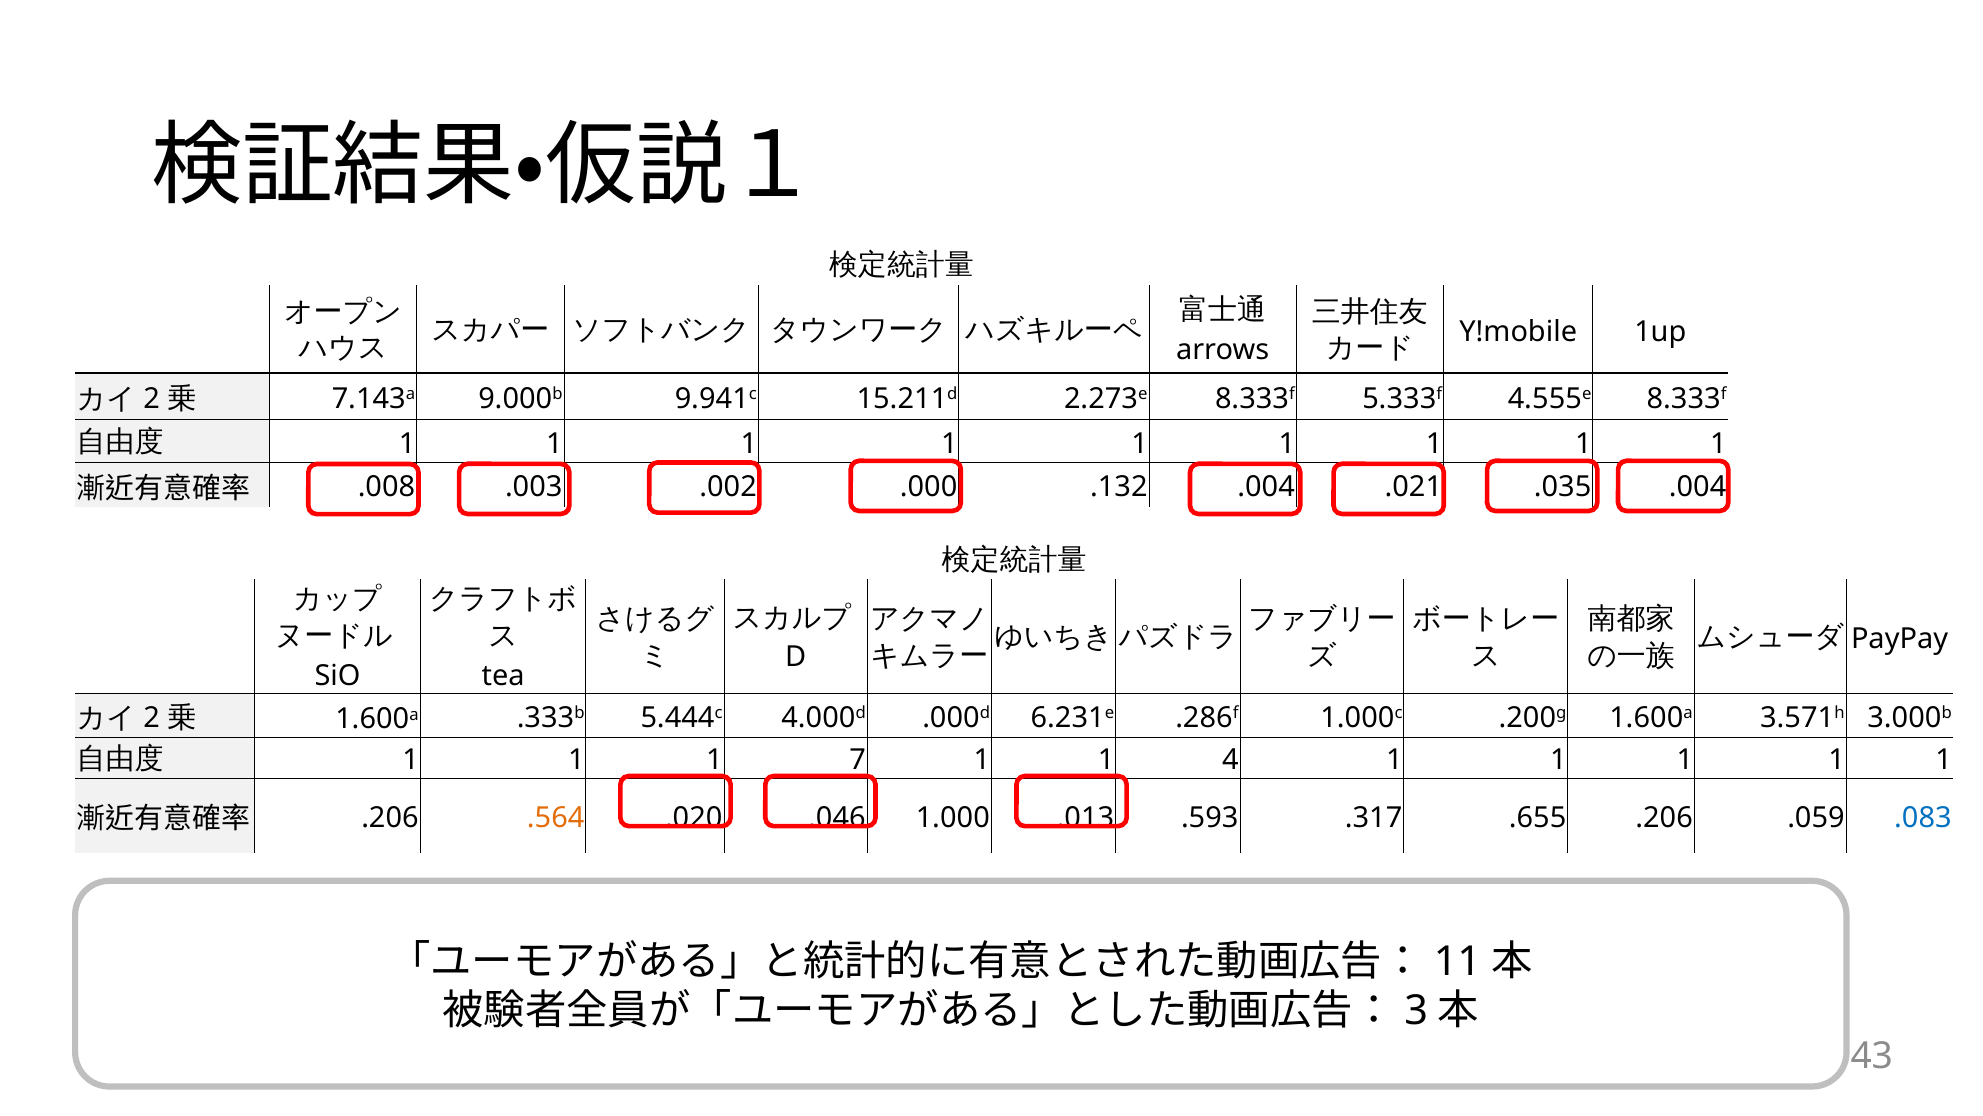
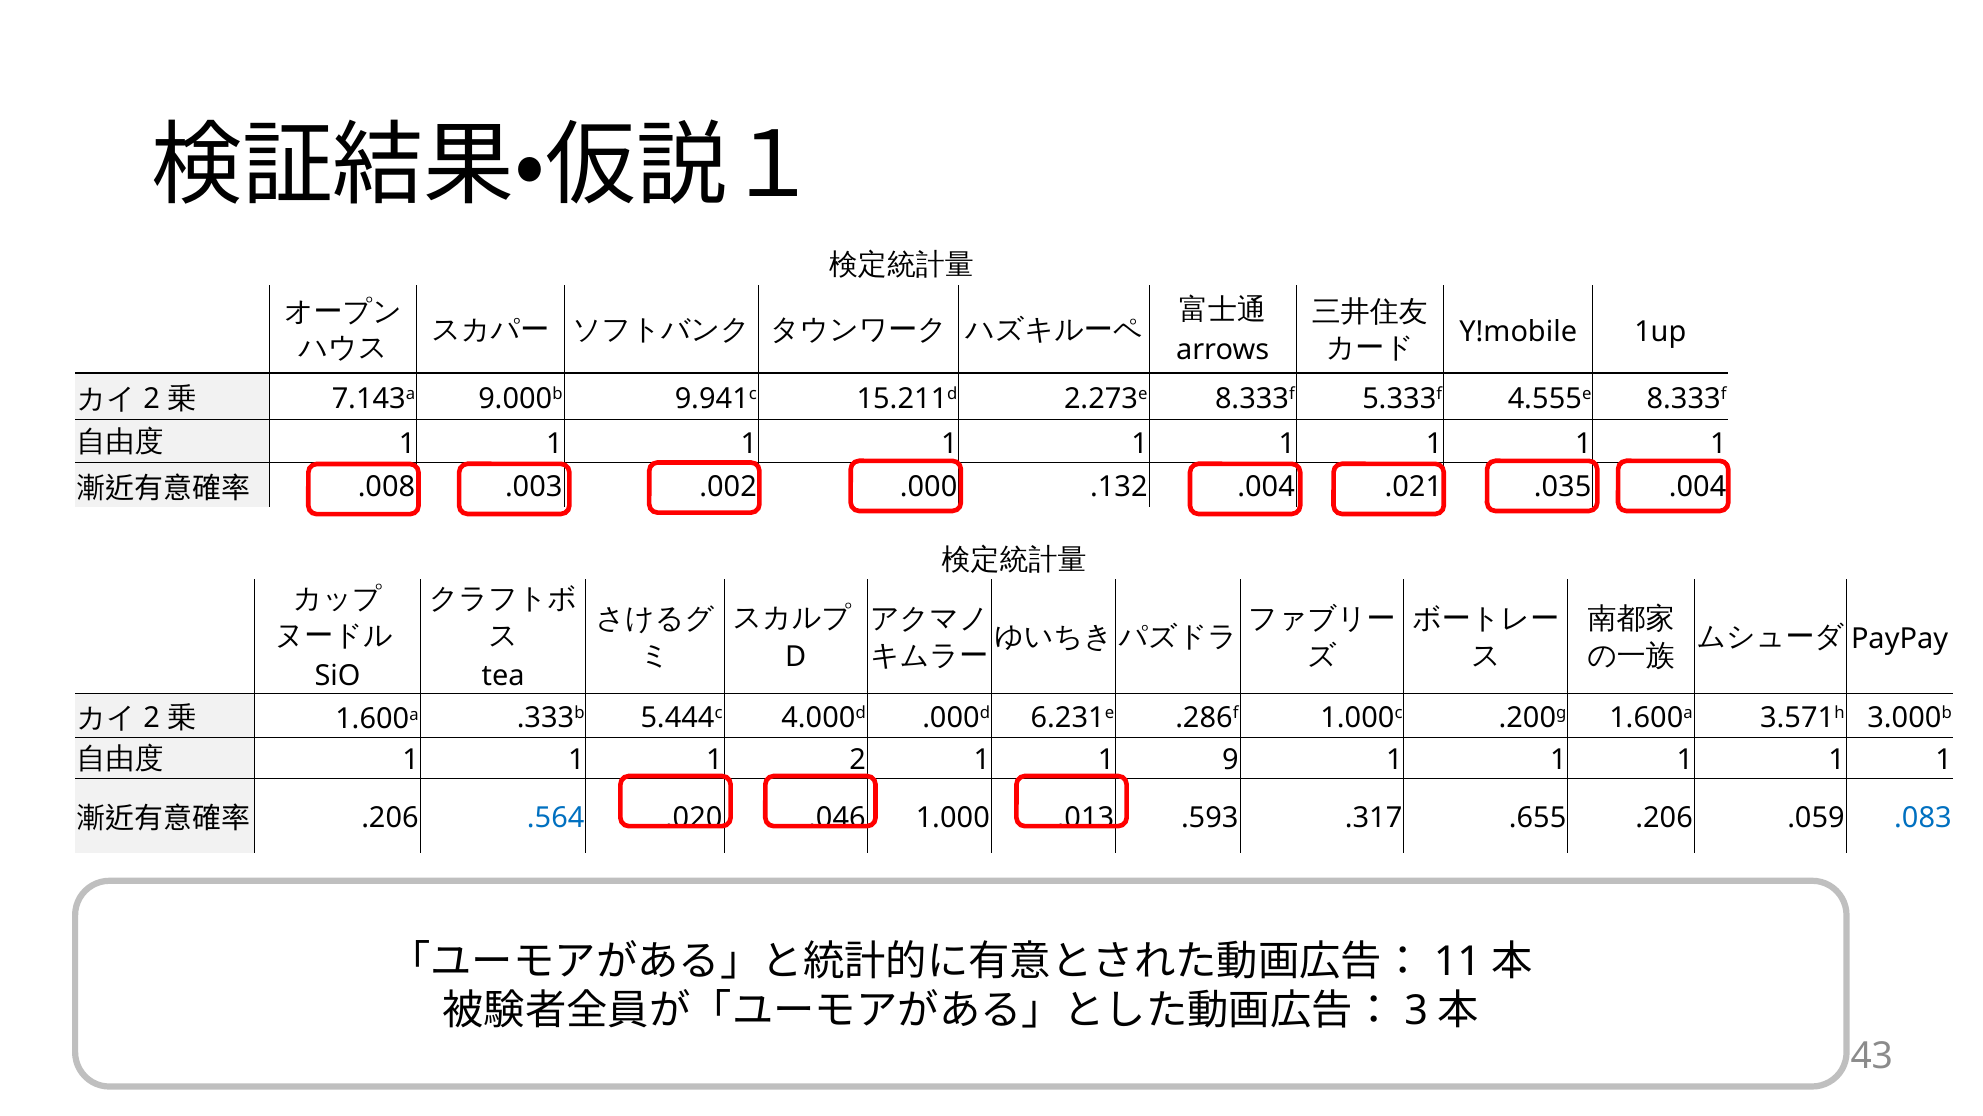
1 7: 7 -> 2
4: 4 -> 9
.564 colour: orange -> blue
